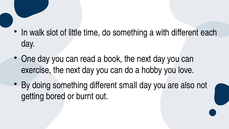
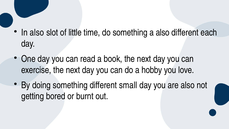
In walk: walk -> also
a with: with -> also
